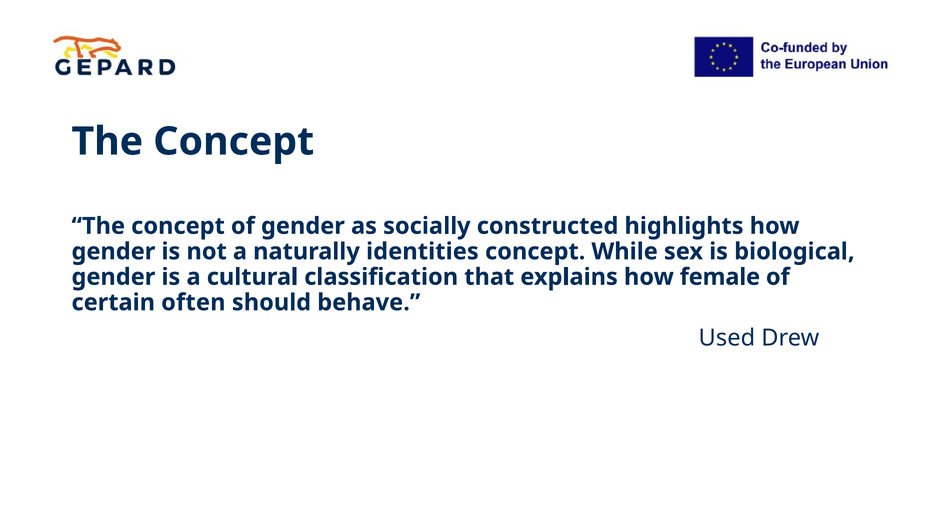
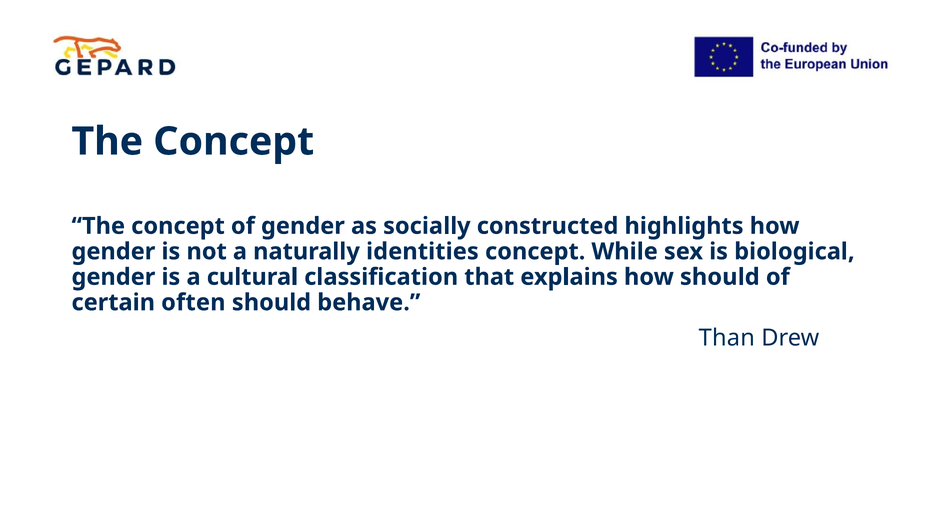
how female: female -> should
Used: Used -> Than
